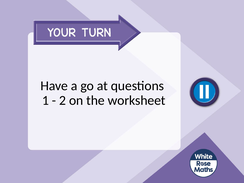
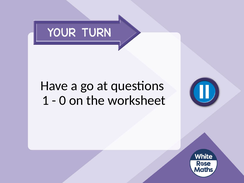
2: 2 -> 0
